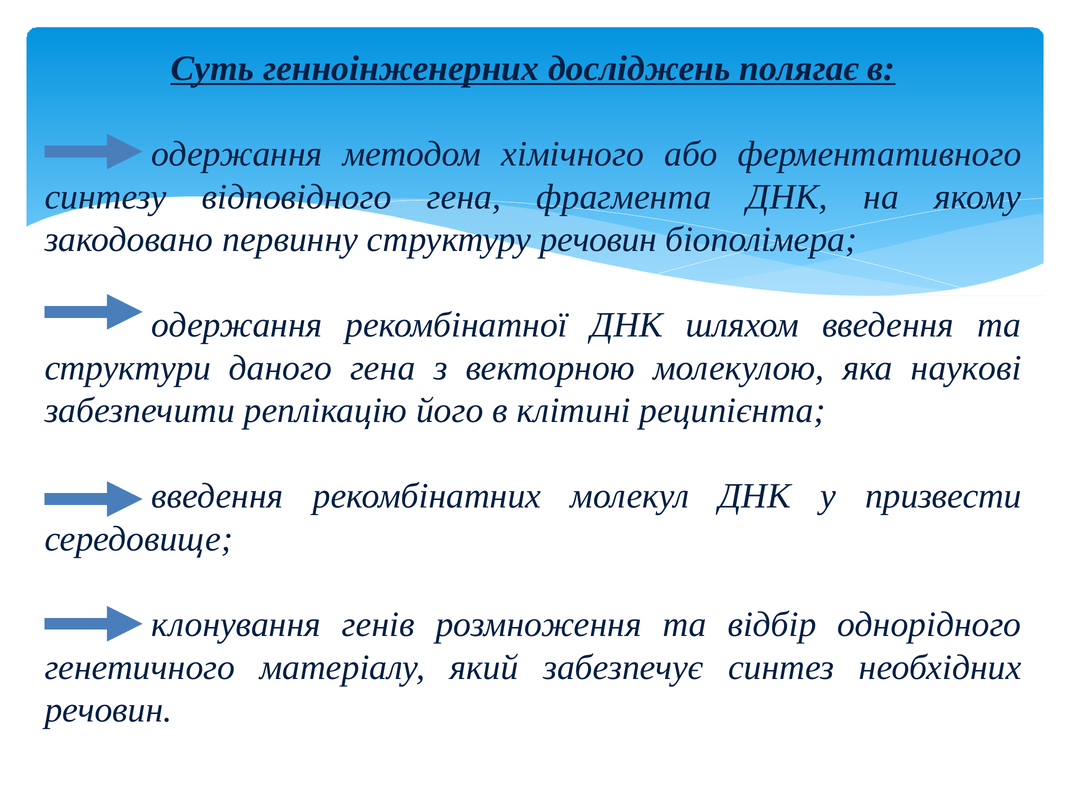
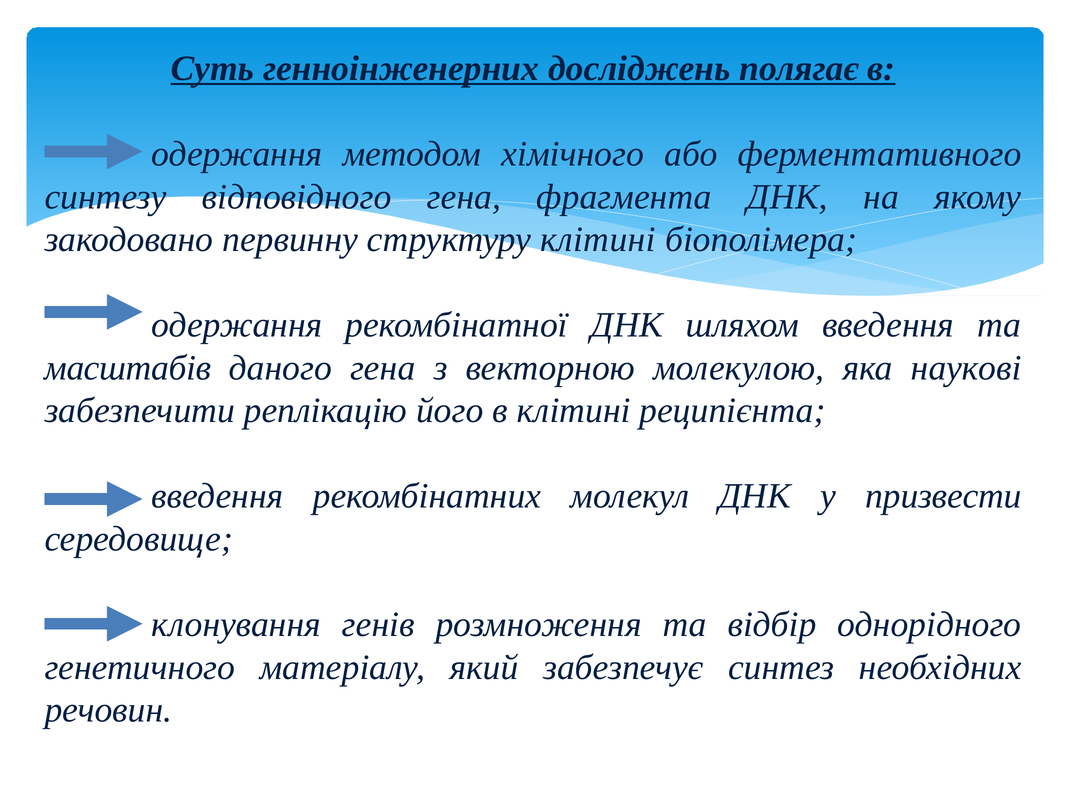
структуру речовин: речовин -> клітині
структури: структури -> масштабів
